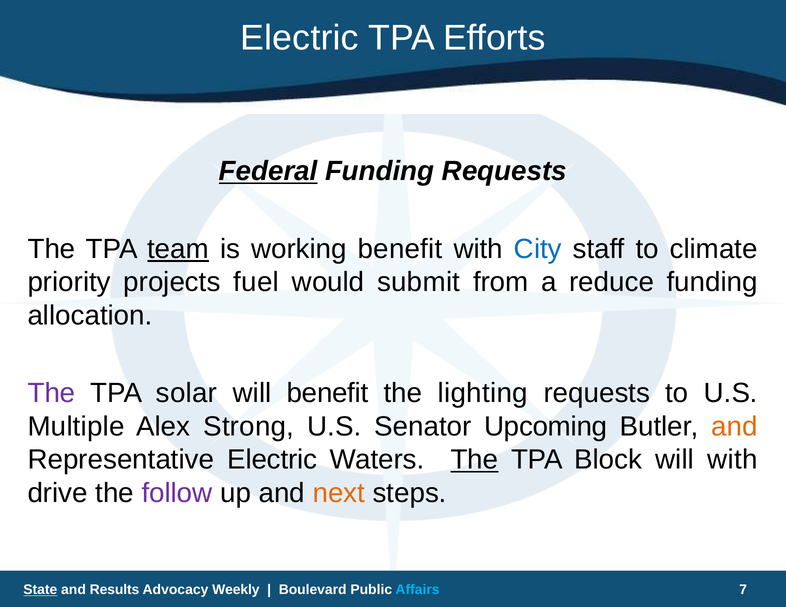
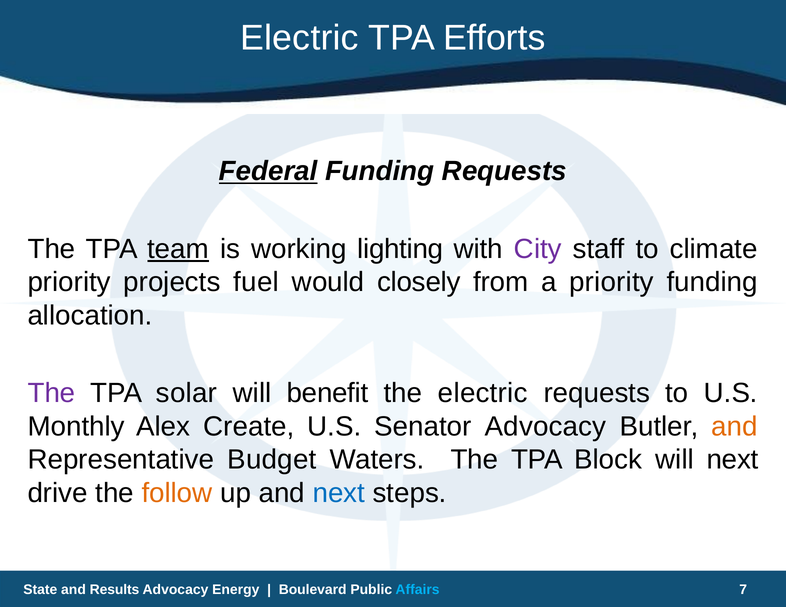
working benefit: benefit -> lighting
City colour: blue -> purple
submit: submit -> closely
a reduce: reduce -> priority
the lighting: lighting -> electric
Multiple: Multiple -> Monthly
Strong: Strong -> Create
Senator Upcoming: Upcoming -> Advocacy
Representative Electric: Electric -> Budget
The at (474, 460) underline: present -> none
will with: with -> next
follow colour: purple -> orange
next at (339, 493) colour: orange -> blue
State underline: present -> none
Weekly: Weekly -> Energy
